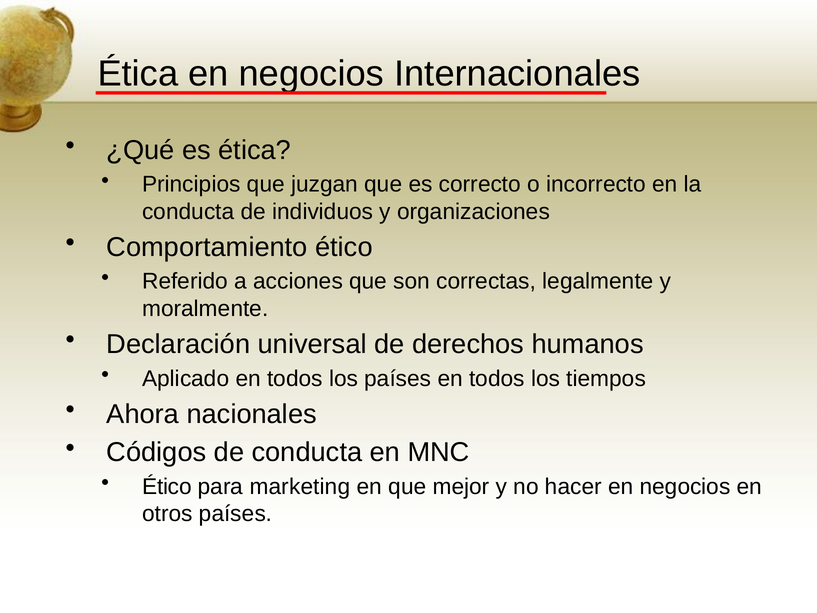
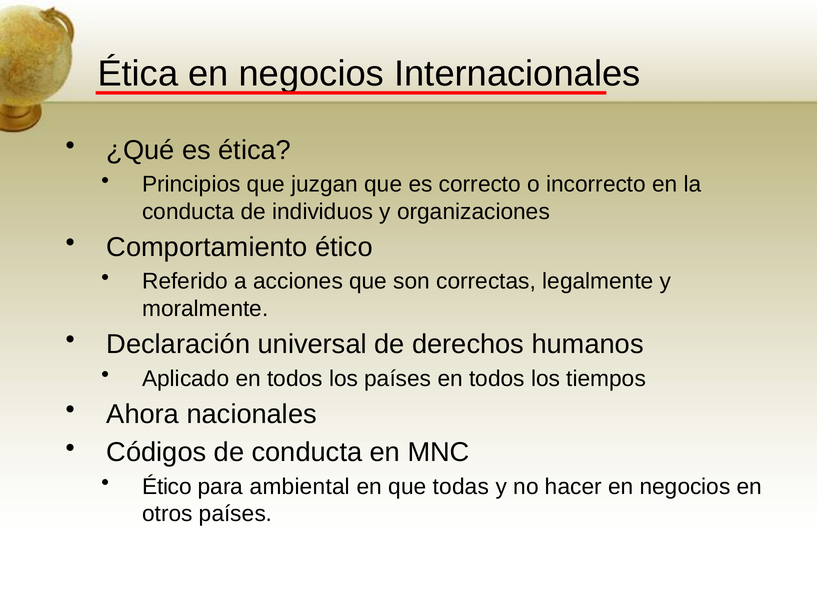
marketing: marketing -> ambiental
mejor: mejor -> todas
